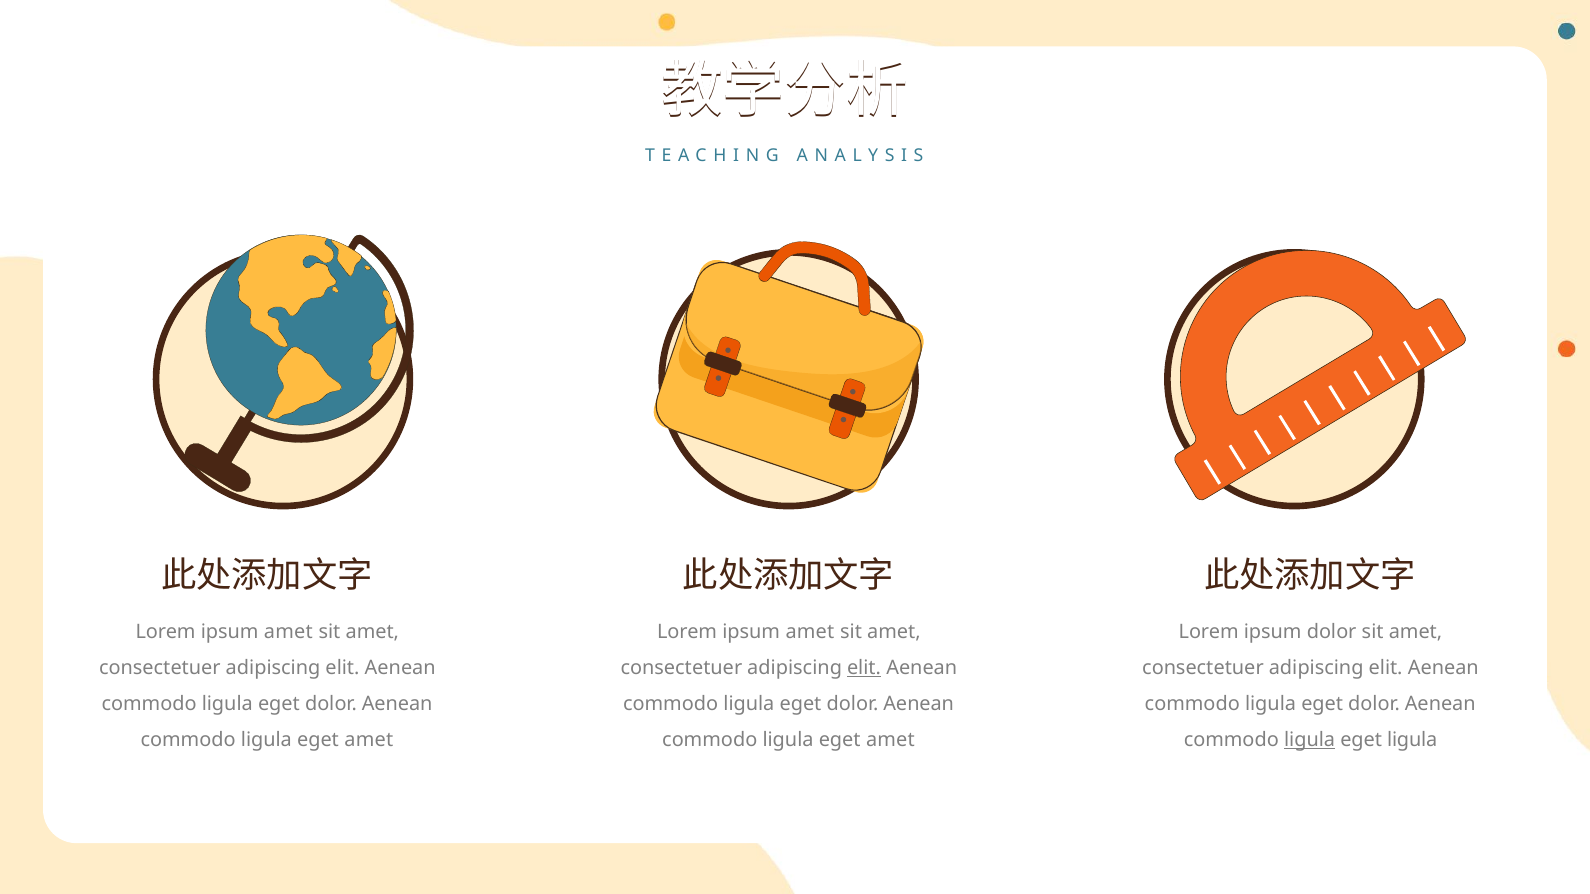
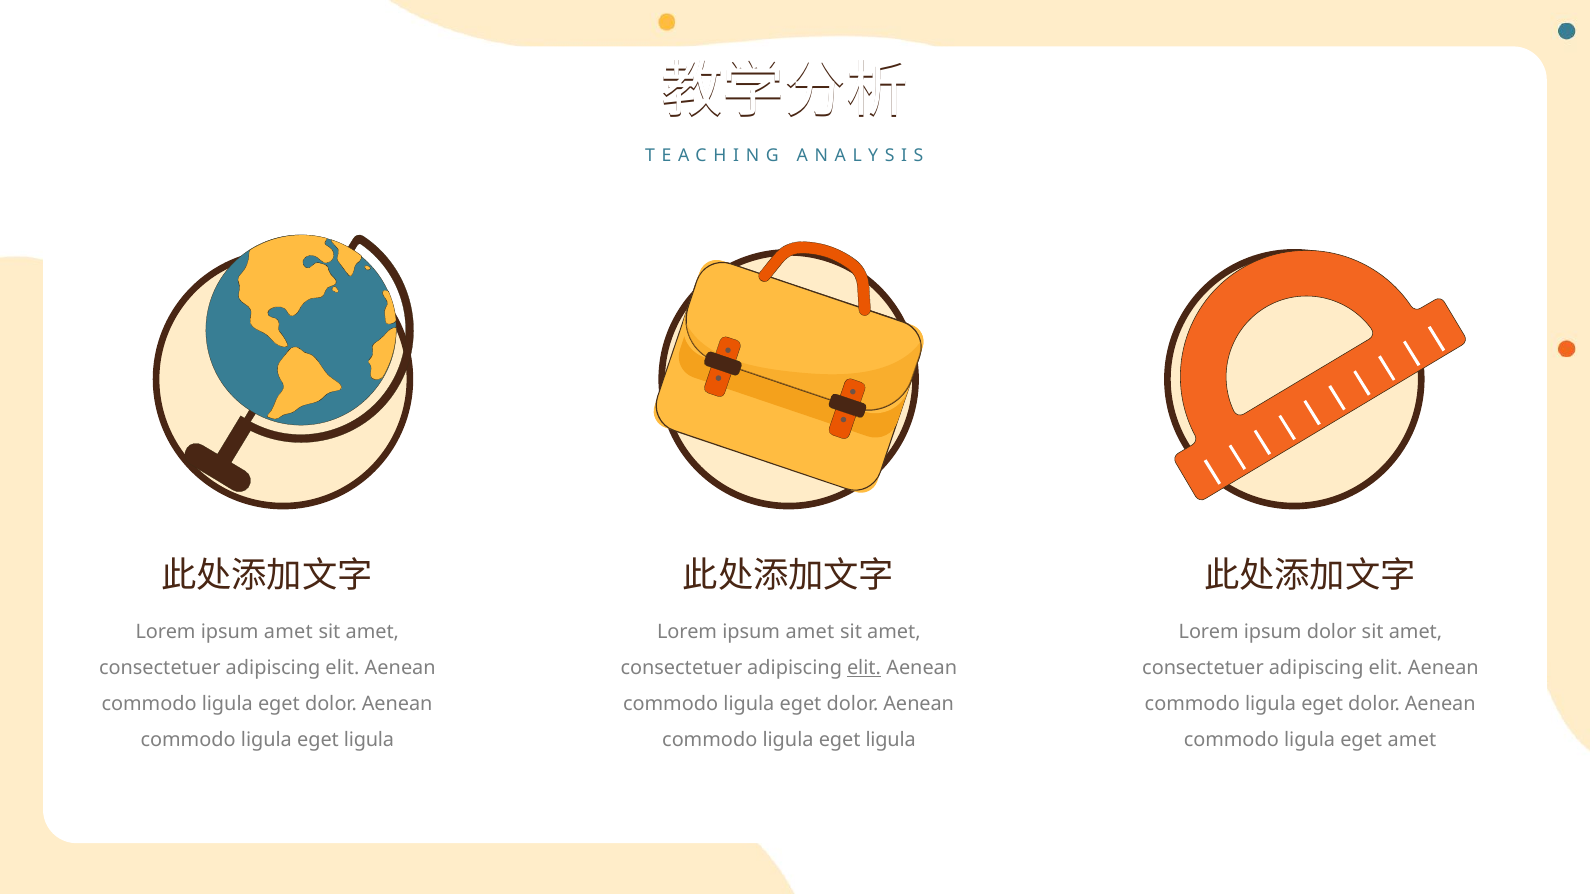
amet at (369, 740): amet -> ligula
amet at (890, 740): amet -> ligula
ligula at (1310, 740) underline: present -> none
eget ligula: ligula -> amet
